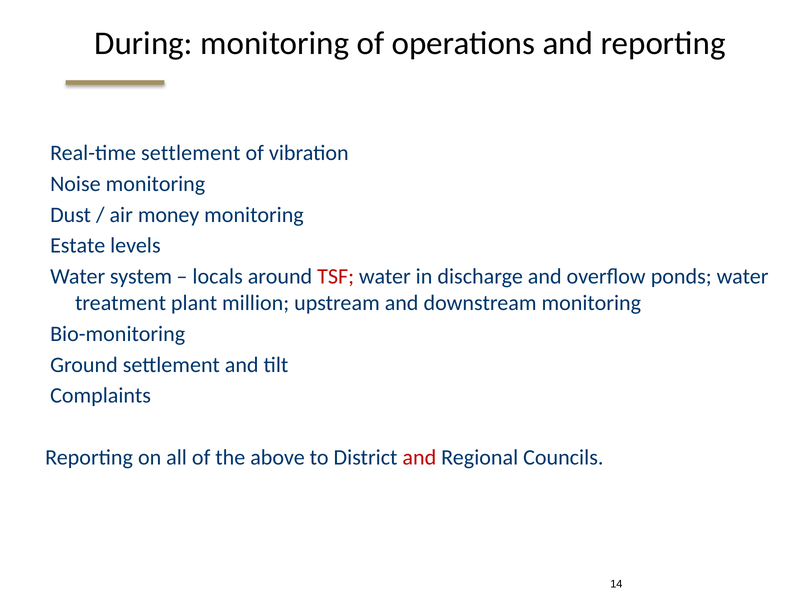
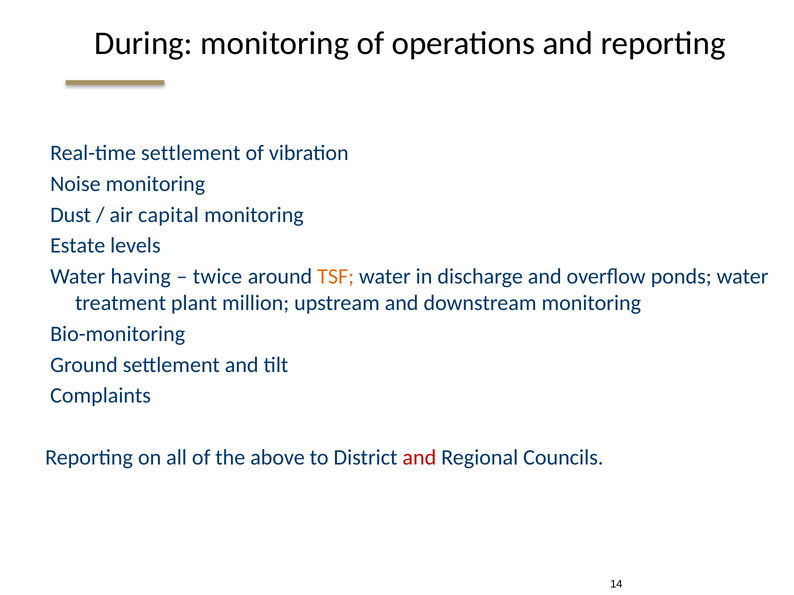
money: money -> capital
system: system -> having
locals: locals -> twice
TSF colour: red -> orange
